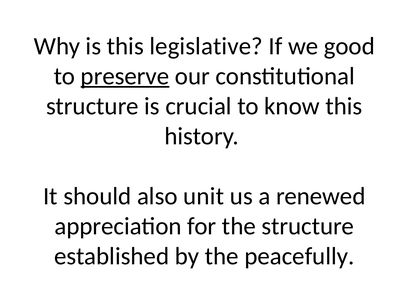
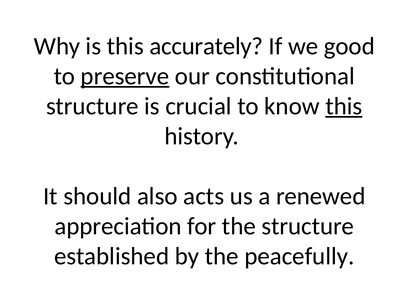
legislative: legislative -> accurately
this at (344, 106) underline: none -> present
unit: unit -> acts
